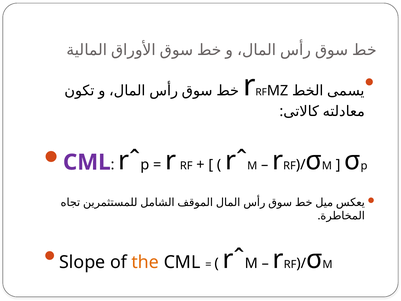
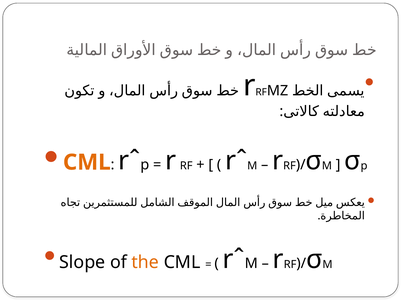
CML at (87, 162) colour: purple -> orange
